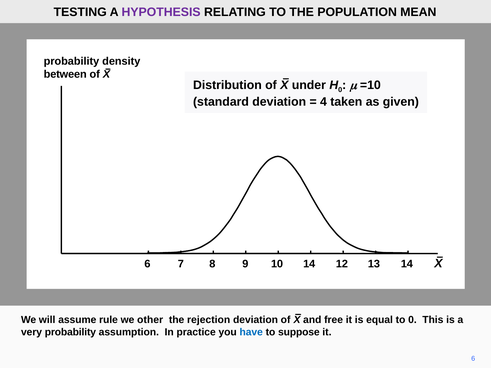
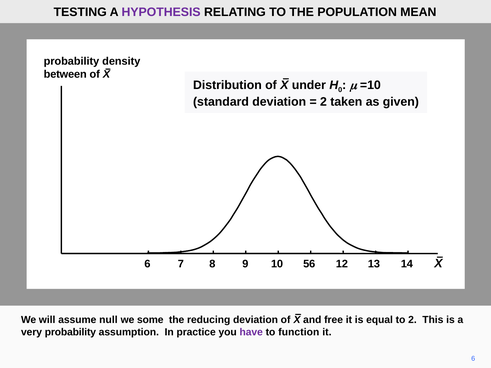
4 at (323, 102): 4 -> 2
10 14: 14 -> 56
rule: rule -> null
other: other -> some
rejection: rejection -> reducing
to 0: 0 -> 2
have colour: blue -> purple
suppose: suppose -> function
